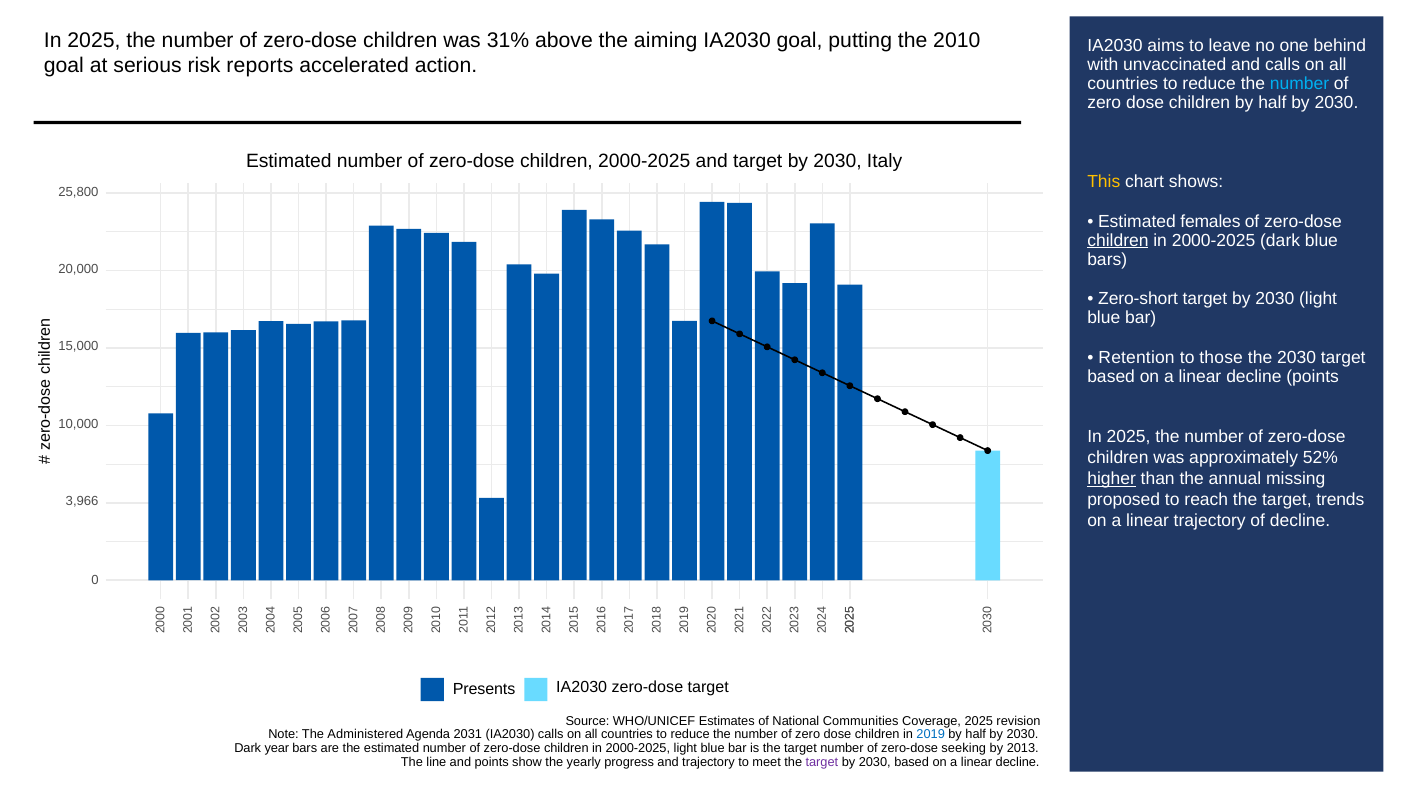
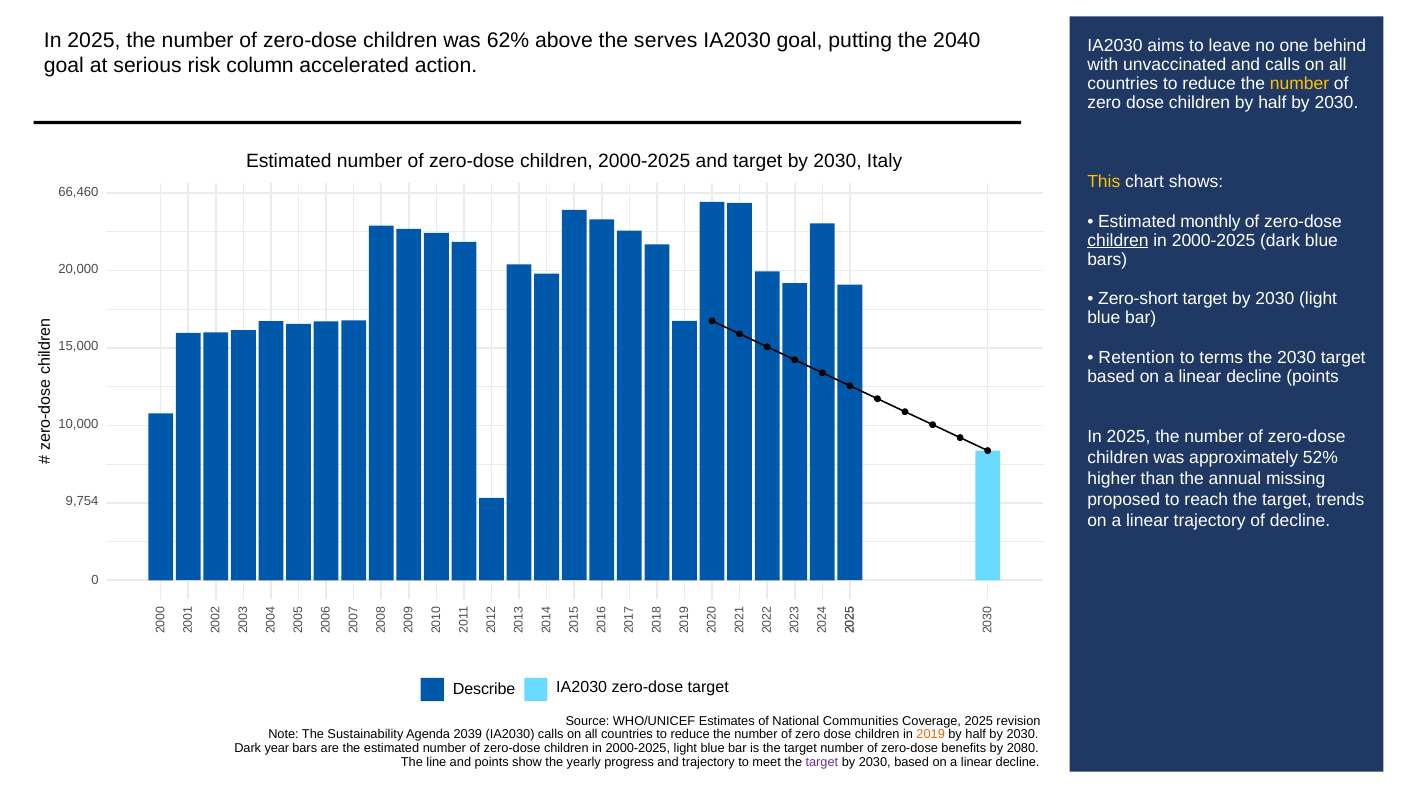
31%: 31% -> 62%
aiming: aiming -> serves
2010: 2010 -> 2040
reports: reports -> column
number at (1300, 84) colour: light blue -> yellow
25,800: 25,800 -> 66,460
females: females -> monthly
those: those -> terms
higher underline: present -> none
3,966: 3,966 -> 9,754
Presents: Presents -> Describe
Administered: Administered -> Sustainability
2031: 2031 -> 2039
2019 colour: blue -> orange
seeking: seeking -> benefits
2013: 2013 -> 2080
